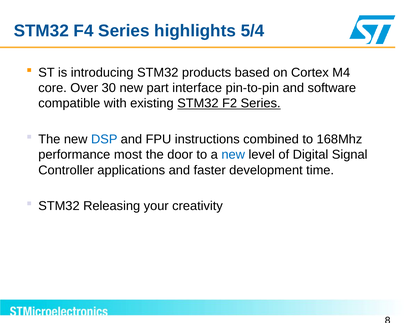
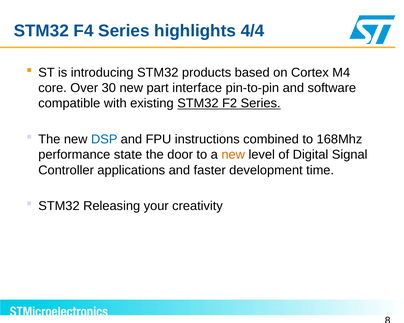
5/4: 5/4 -> 4/4
most: most -> state
new at (233, 155) colour: blue -> orange
